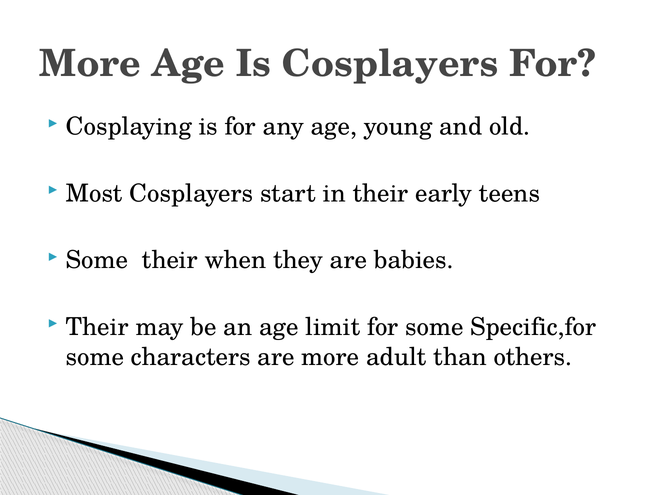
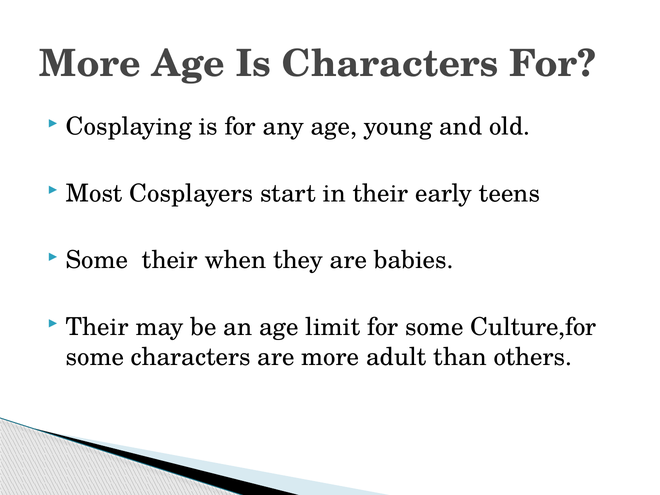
Is Cosplayers: Cosplayers -> Characters
Specific,for: Specific,for -> Culture,for
